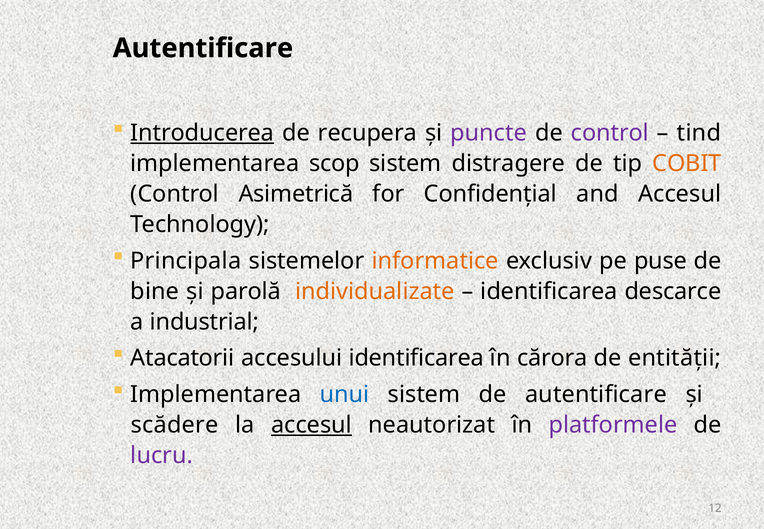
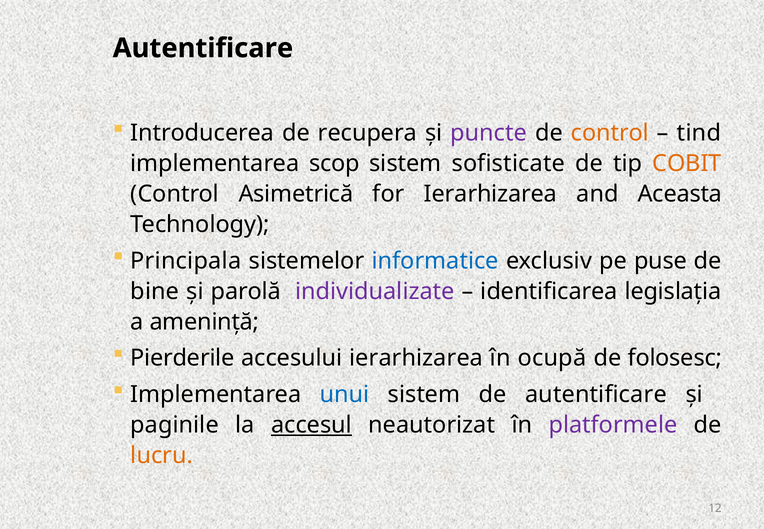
Introducerea underline: present -> none
control at (610, 133) colour: purple -> orange
distragere: distragere -> sofisticate
for Confidențial: Confidențial -> Ierarhizarea
and Accesul: Accesul -> Aceasta
informatice colour: orange -> blue
individualizate colour: orange -> purple
descarce: descarce -> legislația
industrial: industrial -> amenință
Atacatorii: Atacatorii -> Pierderile
accesului identificarea: identificarea -> ierarhizarea
cărora: cărora -> ocupă
entității: entității -> folosesc
scădere: scădere -> paginile
lucru colour: purple -> orange
